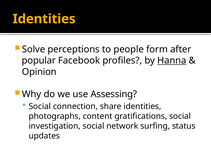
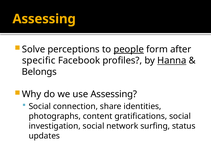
Identities at (44, 19): Identities -> Assessing
people underline: none -> present
popular: popular -> specific
Opinion: Opinion -> Belongs
